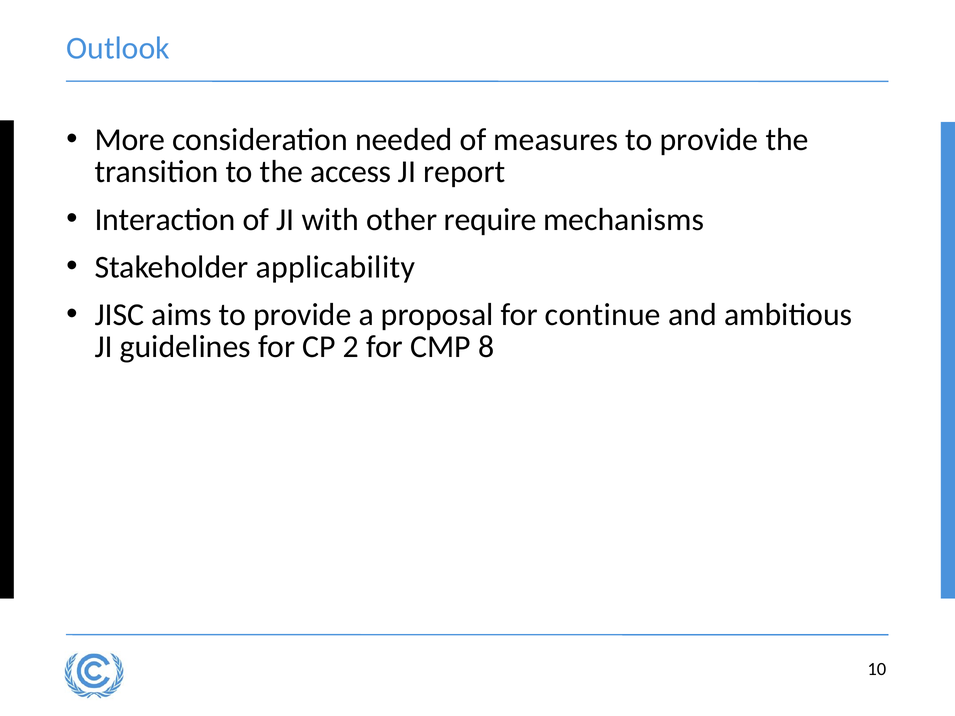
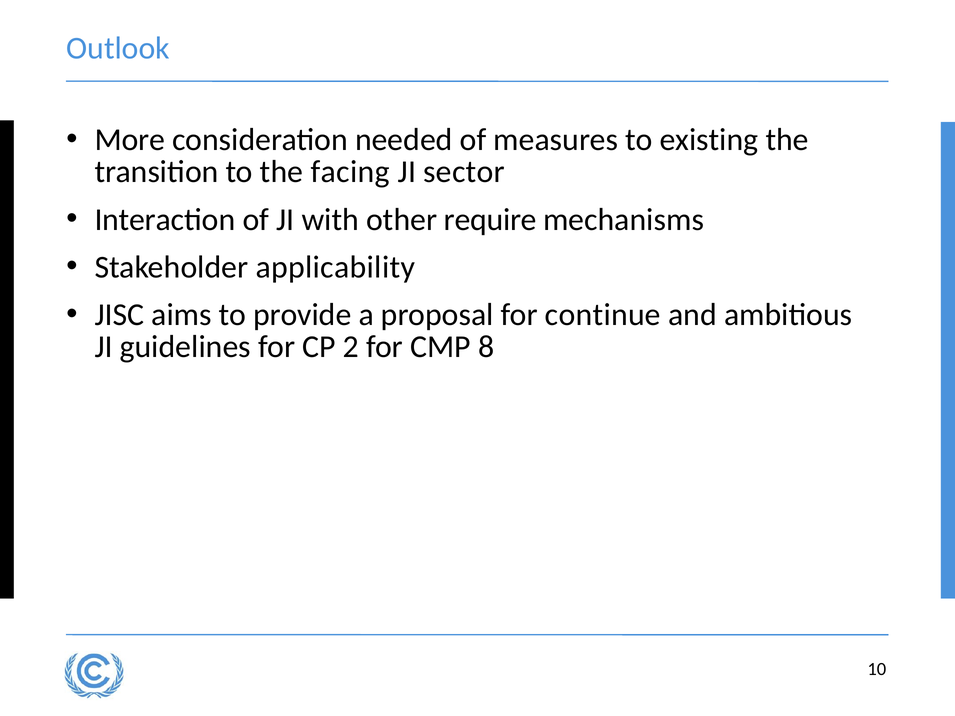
measures to provide: provide -> existing
access: access -> facing
report: report -> sector
